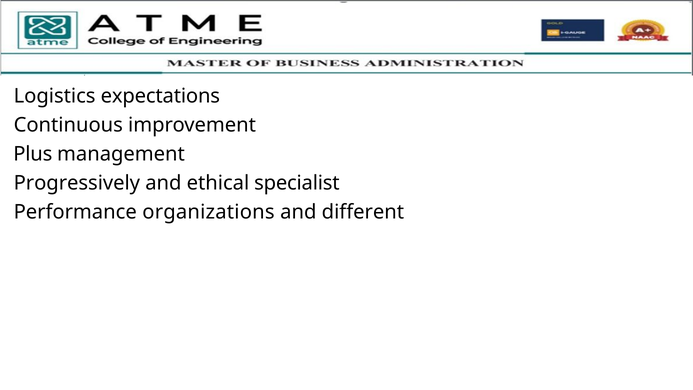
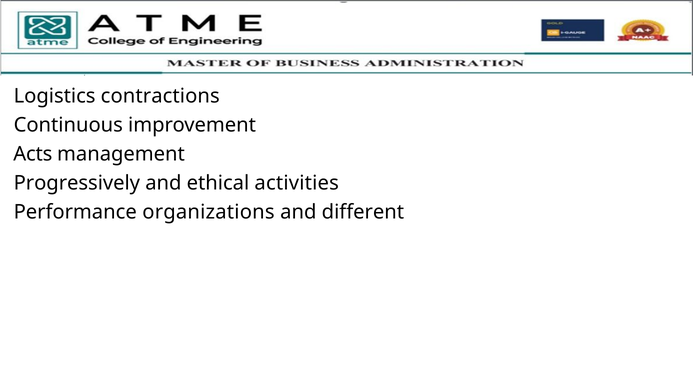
expectations: expectations -> contractions
Plus: Plus -> Acts
specialist: specialist -> activities
